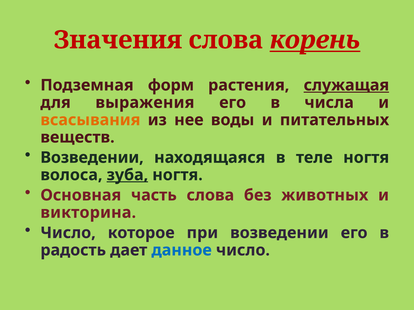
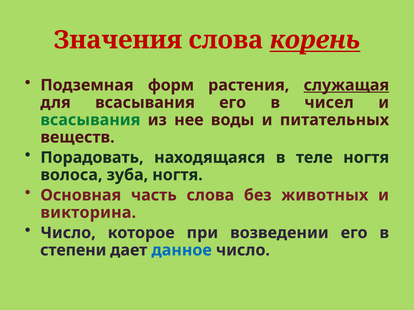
для выражения: выражения -> всасывания
числа: числа -> чисел
всасывания at (90, 120) colour: orange -> green
Возведении at (92, 158): Возведении -> Порадовать
зуба underline: present -> none
радость: радость -> степени
